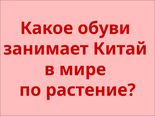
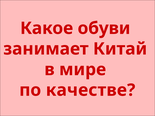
растение: растение -> качестве
